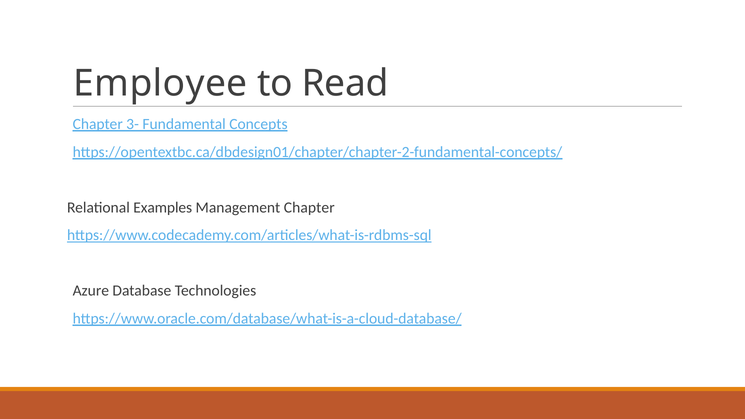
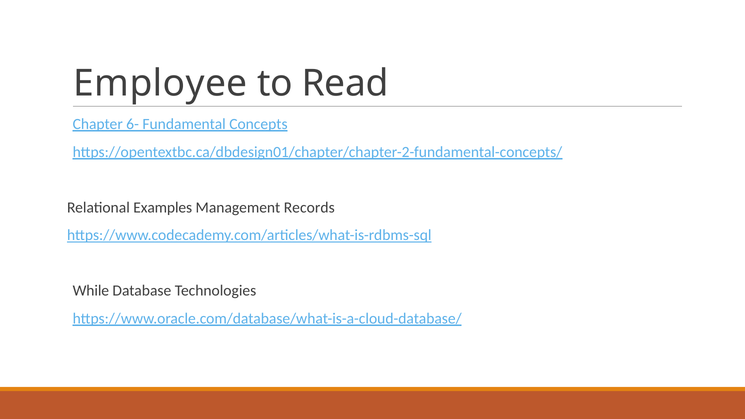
3-: 3- -> 6-
Management Chapter: Chapter -> Records
Azure: Azure -> While
